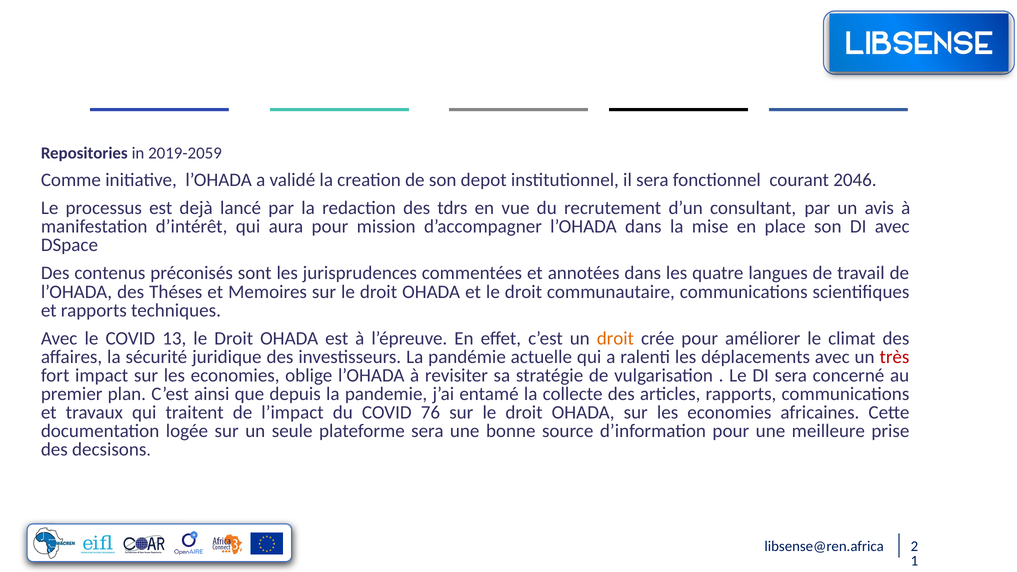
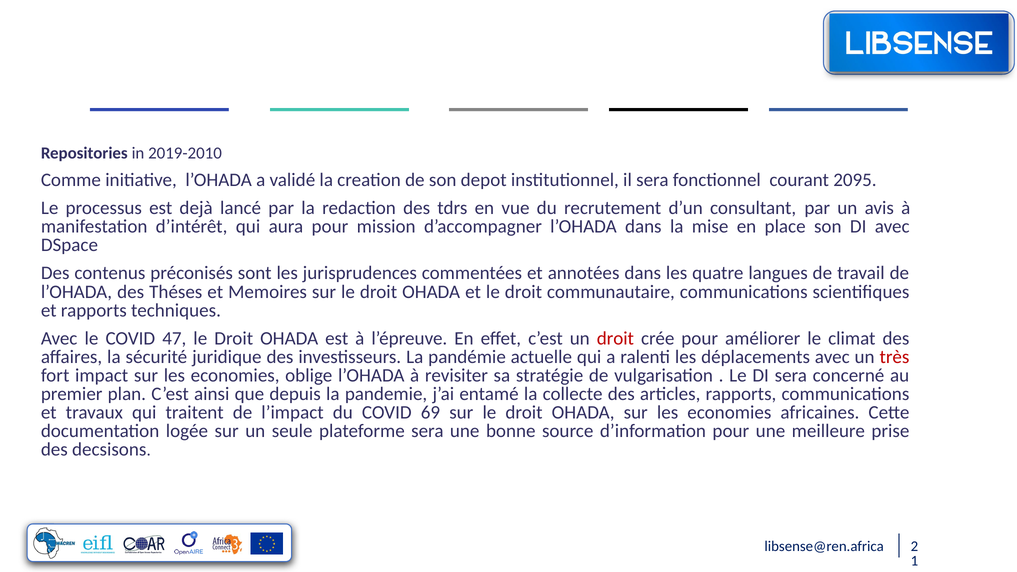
2019-2059: 2019-2059 -> 2019-2010
2046: 2046 -> 2095
13: 13 -> 47
droit at (615, 338) colour: orange -> red
76: 76 -> 69
